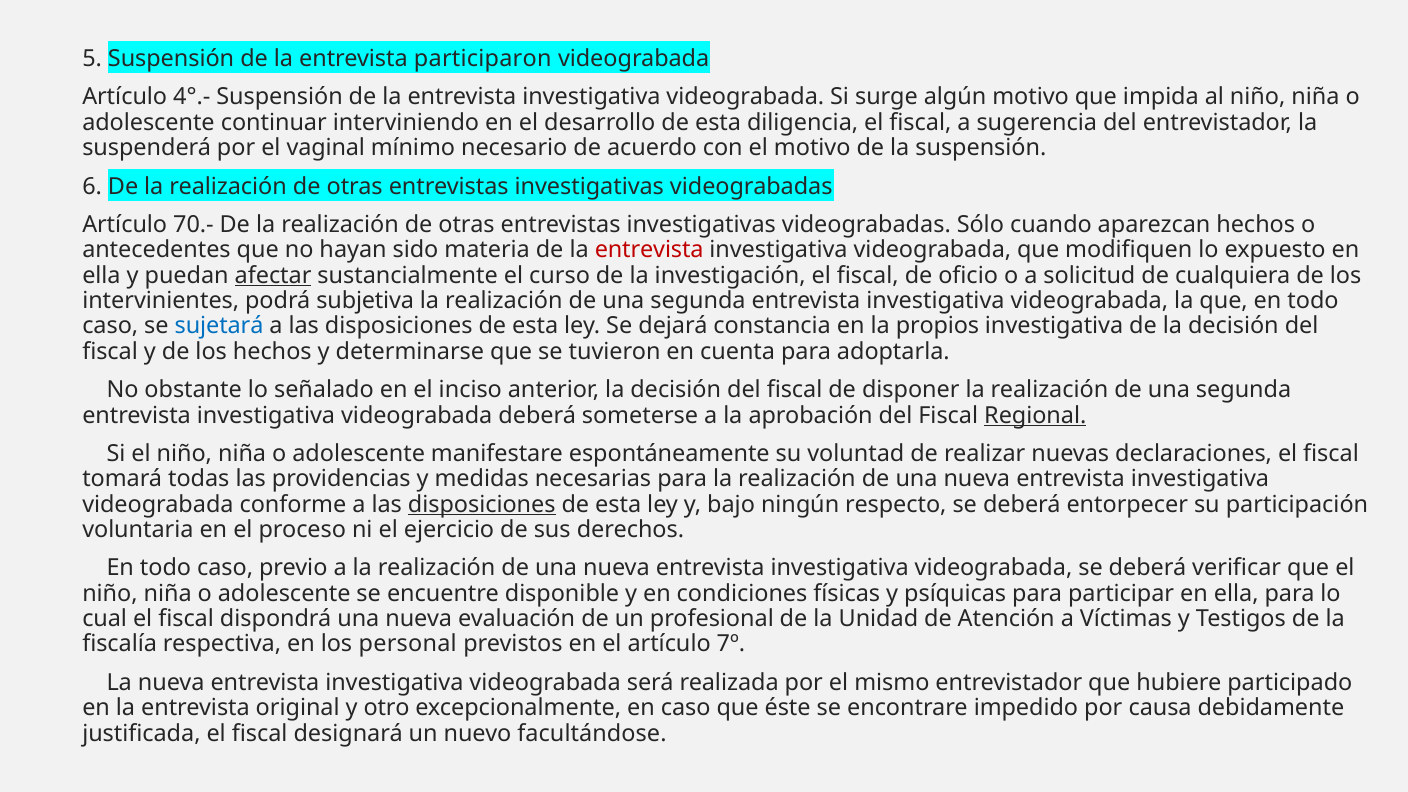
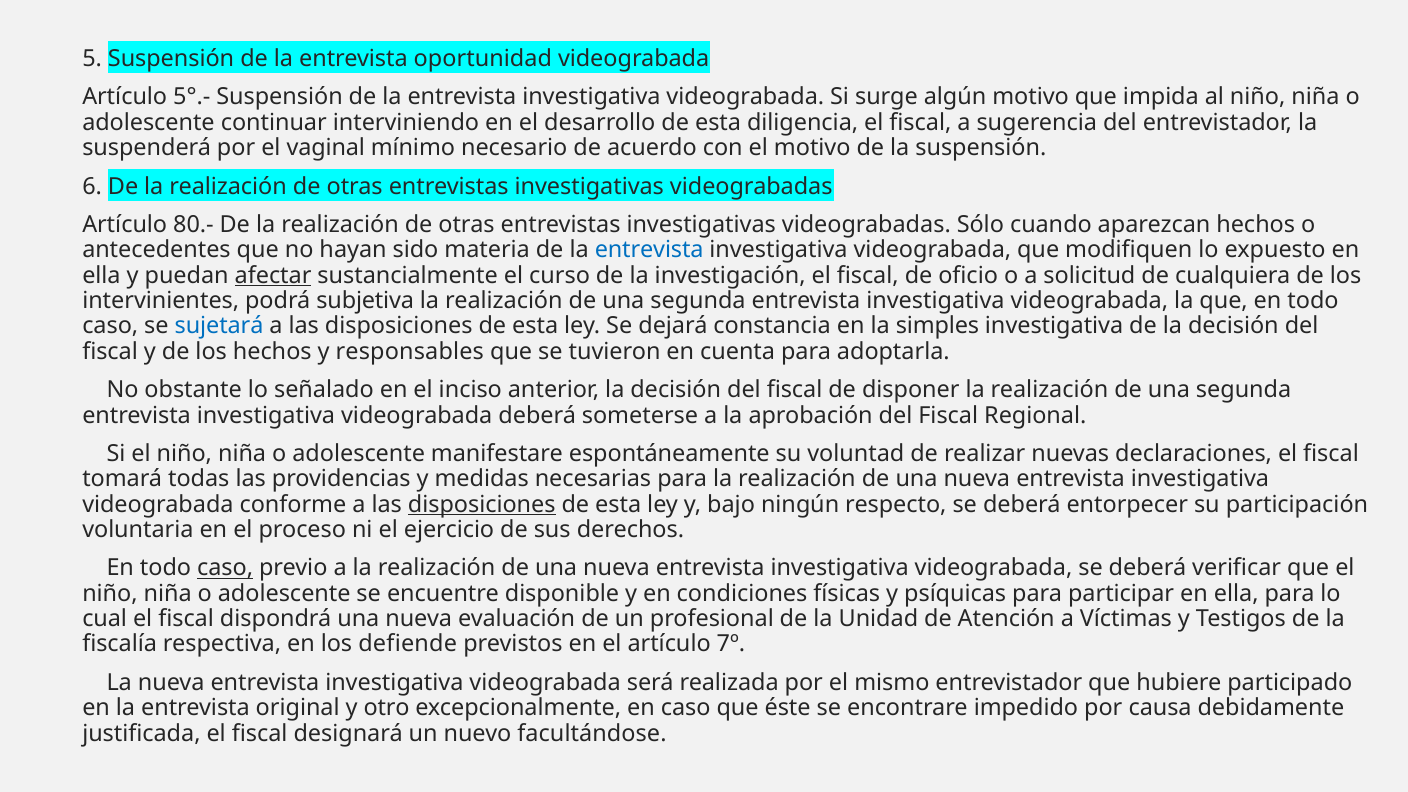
participaron: participaron -> oportunidad
4°.-: 4°.- -> 5°.-
70.-: 70.- -> 80.-
entrevista at (649, 250) colour: red -> blue
propios: propios -> simples
determinarse: determinarse -> responsables
Regional underline: present -> none
caso at (225, 568) underline: none -> present
personal: personal -> defiende
